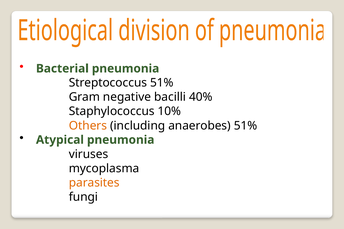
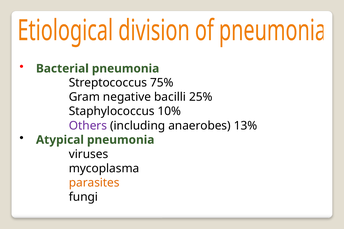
Streptococcus 51%: 51% -> 75%
40%: 40% -> 25%
Others colour: orange -> purple
anaerobes 51%: 51% -> 13%
